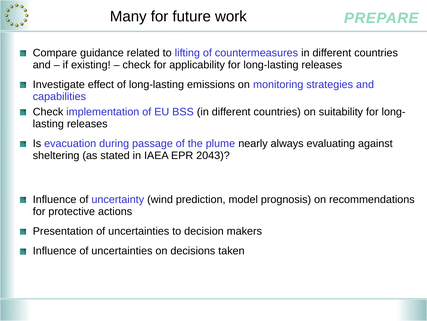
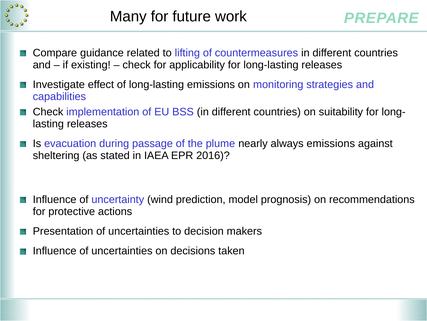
always evaluating: evaluating -> emissions
2043: 2043 -> 2016
